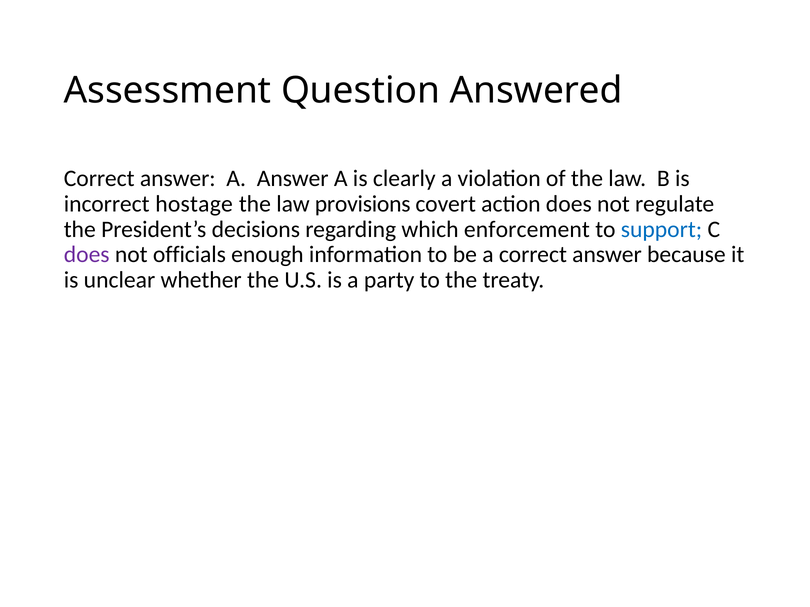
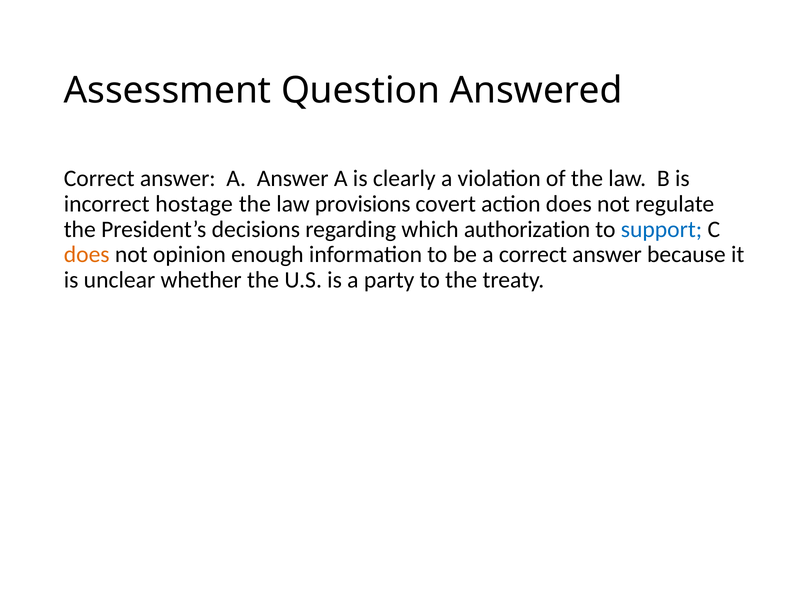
enforcement: enforcement -> authorization
does at (87, 255) colour: purple -> orange
officials: officials -> opinion
